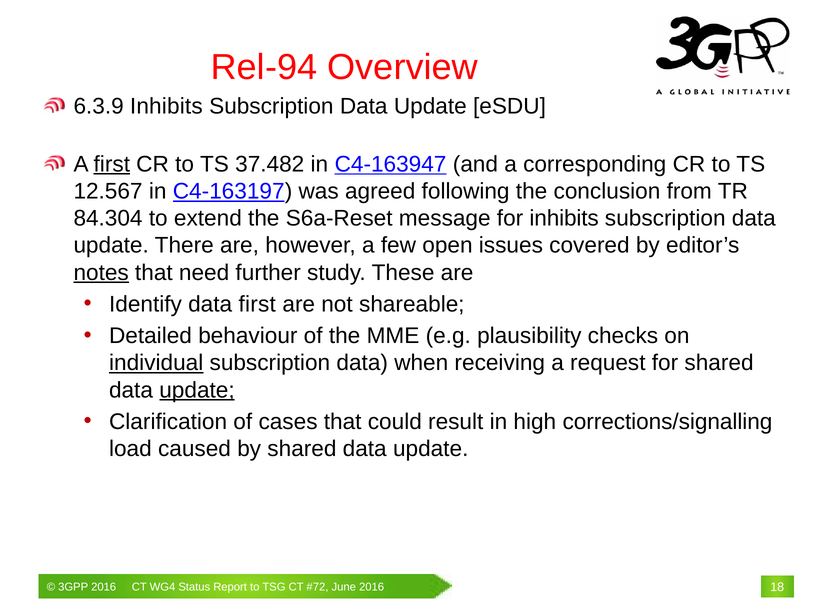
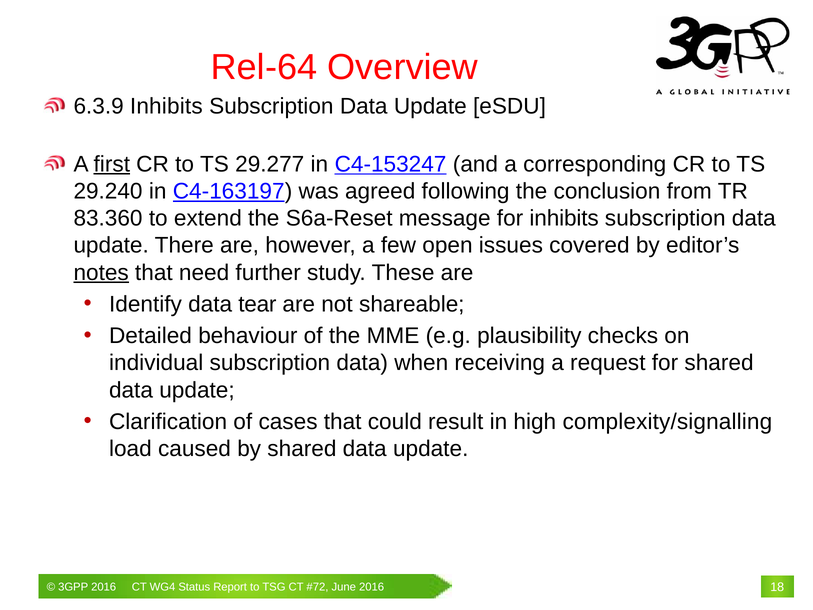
Rel-94: Rel-94 -> Rel-64
37.482: 37.482 -> 29.277
C4-163947: C4-163947 -> C4-153247
12.567: 12.567 -> 29.240
84.304: 84.304 -> 83.360
data first: first -> tear
individual underline: present -> none
update at (197, 390) underline: present -> none
corrections/signalling: corrections/signalling -> complexity/signalling
